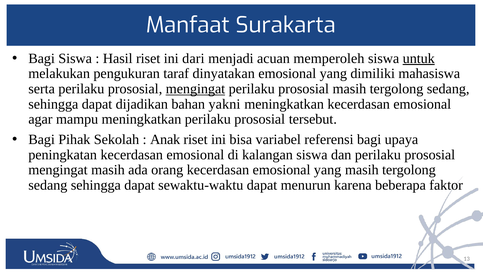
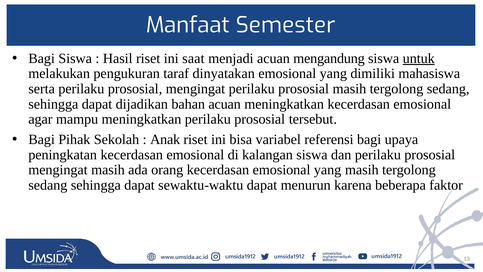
Surakarta: Surakarta -> Semester
dari: dari -> saat
memperoleh: memperoleh -> mengandung
mengingat at (195, 89) underline: present -> none
bahan yakni: yakni -> acuan
